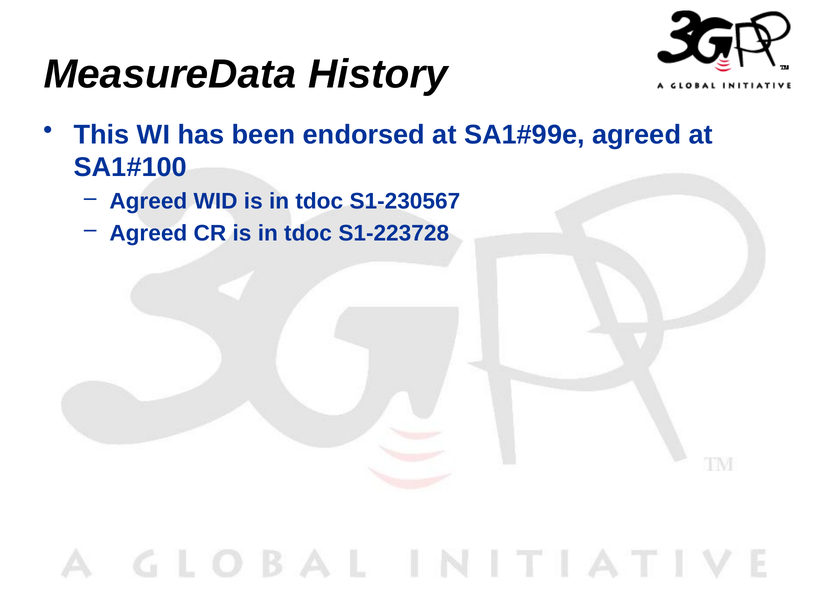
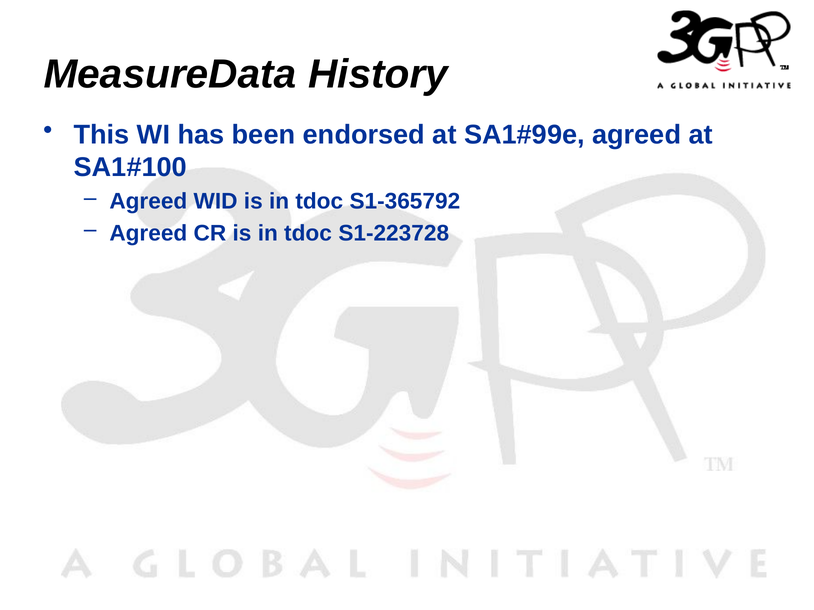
S1-230567: S1-230567 -> S1-365792
